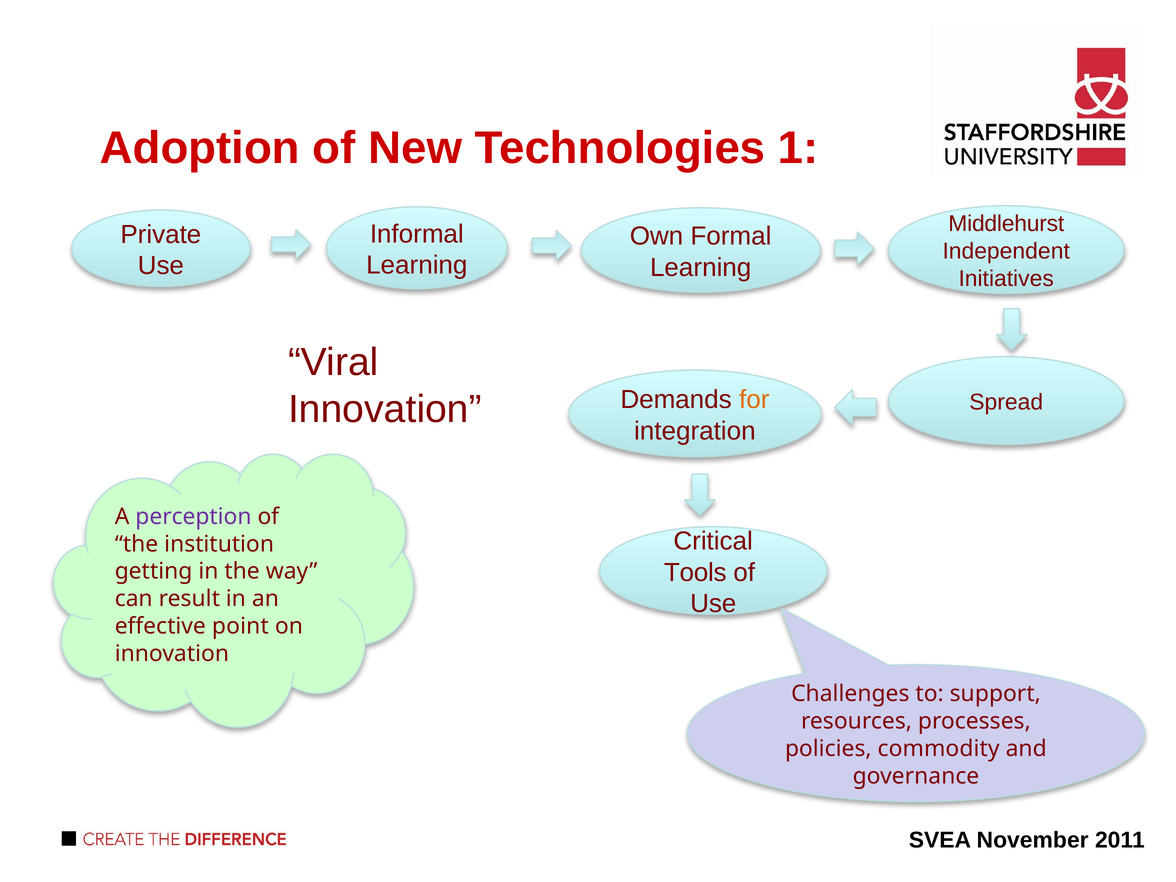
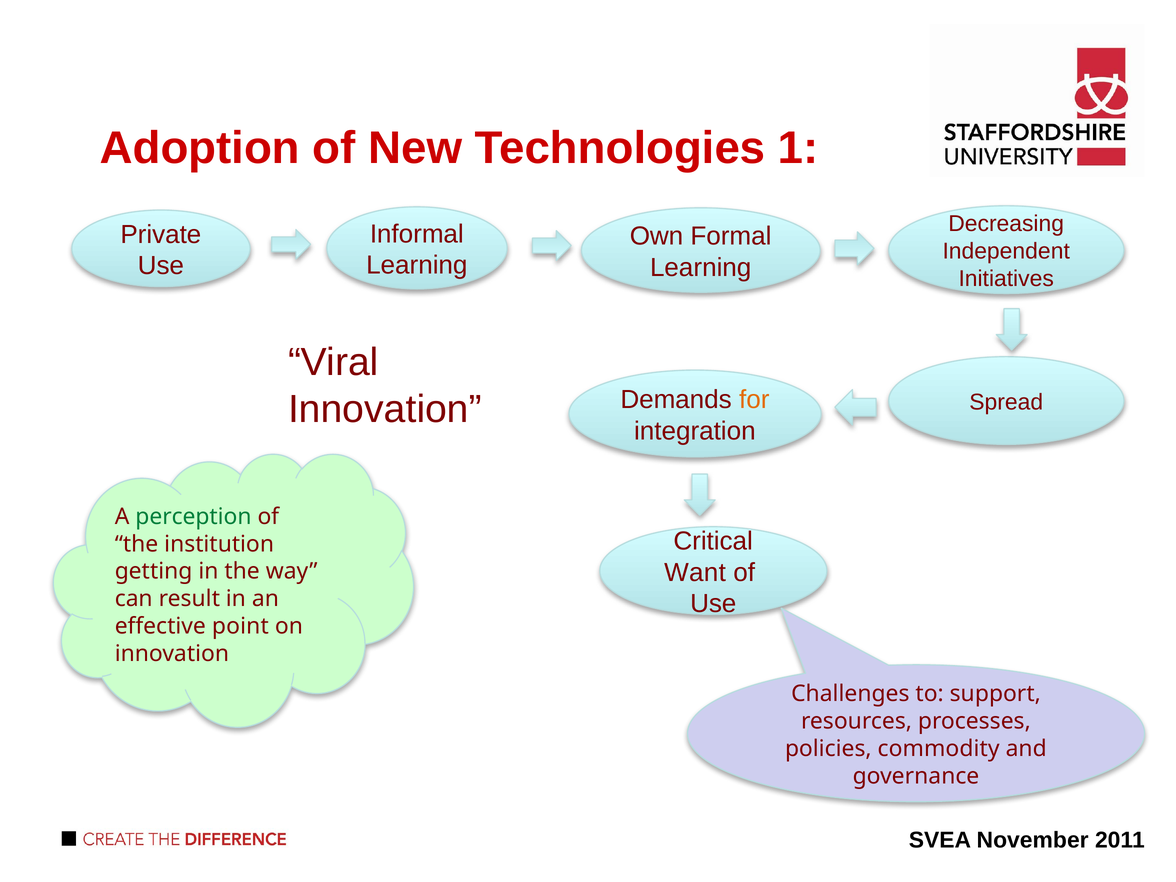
Middlehurst: Middlehurst -> Decreasing
perception colour: purple -> green
Tools: Tools -> Want
